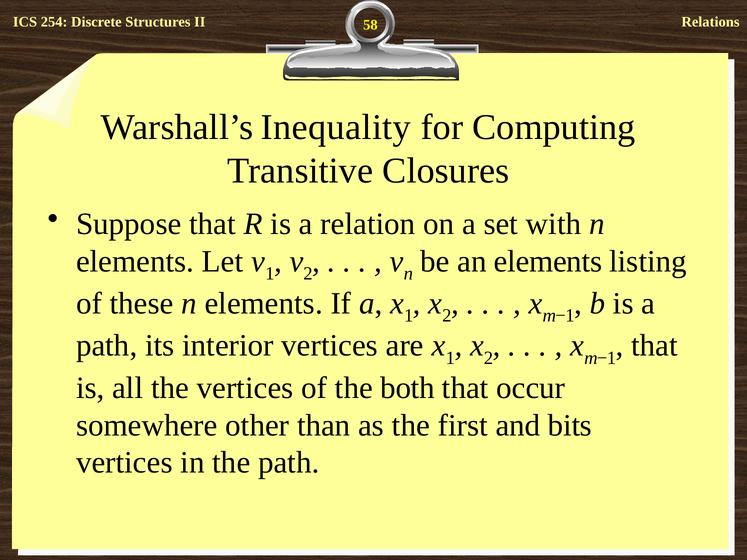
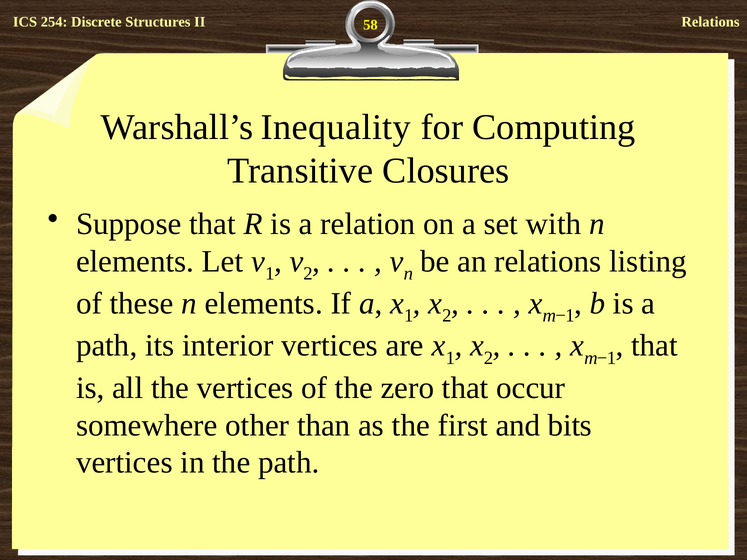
an elements: elements -> relations
both: both -> zero
